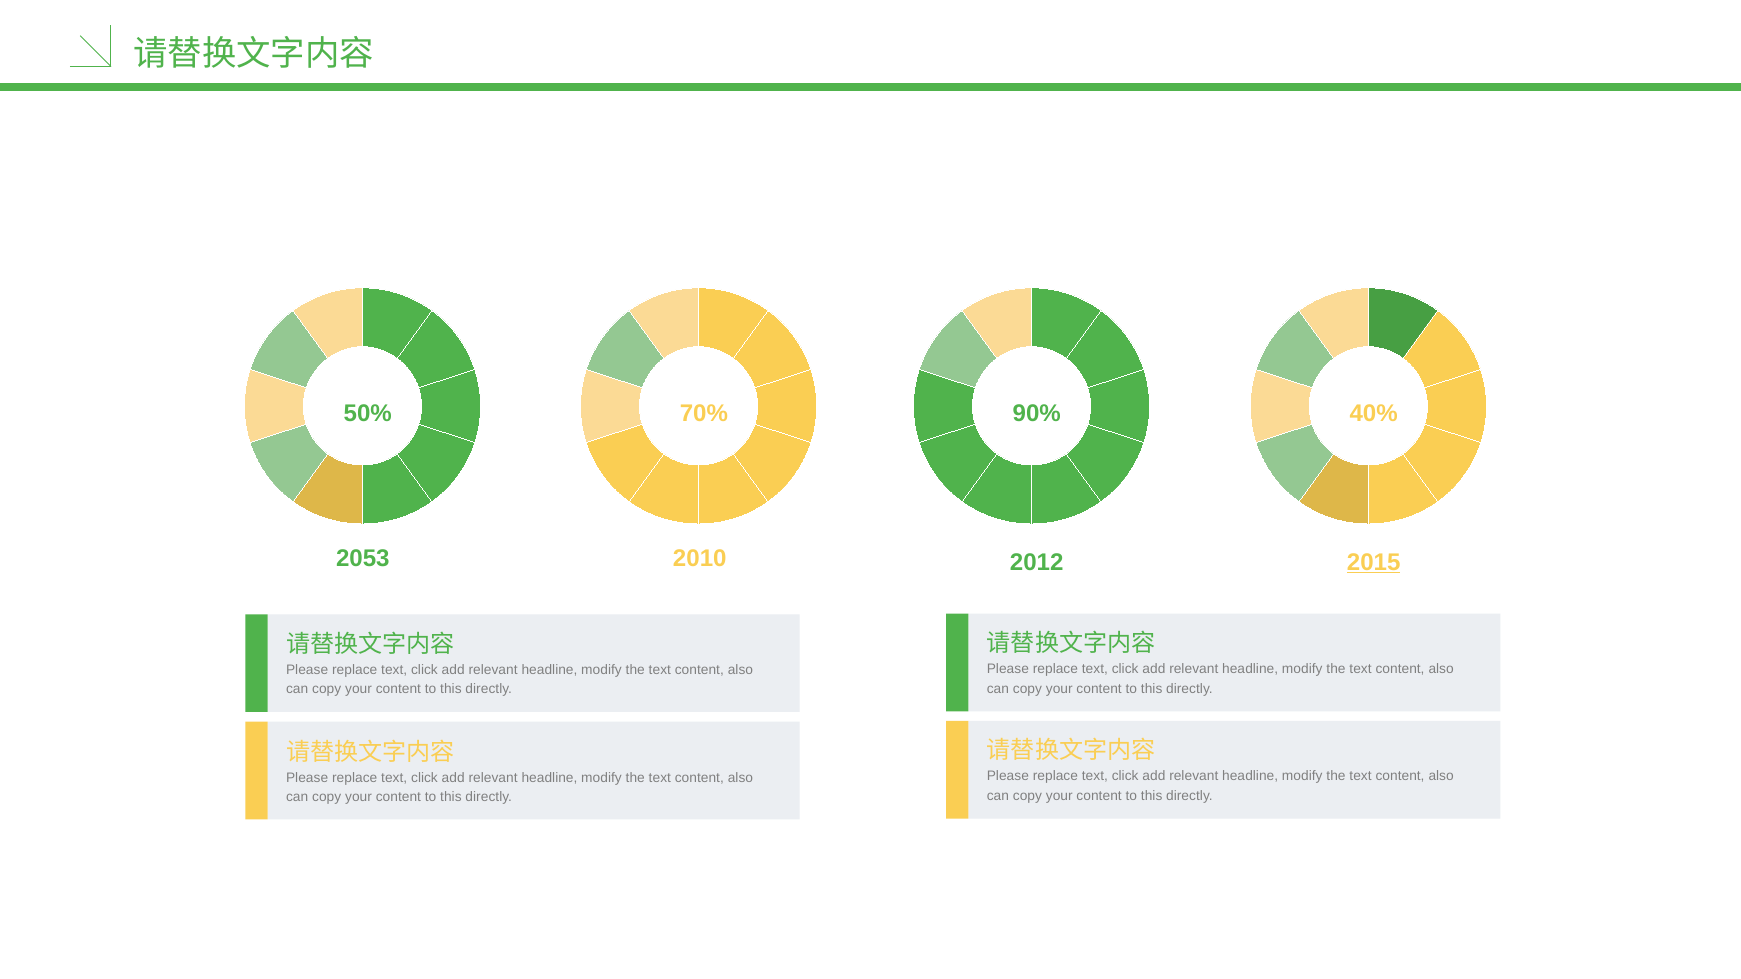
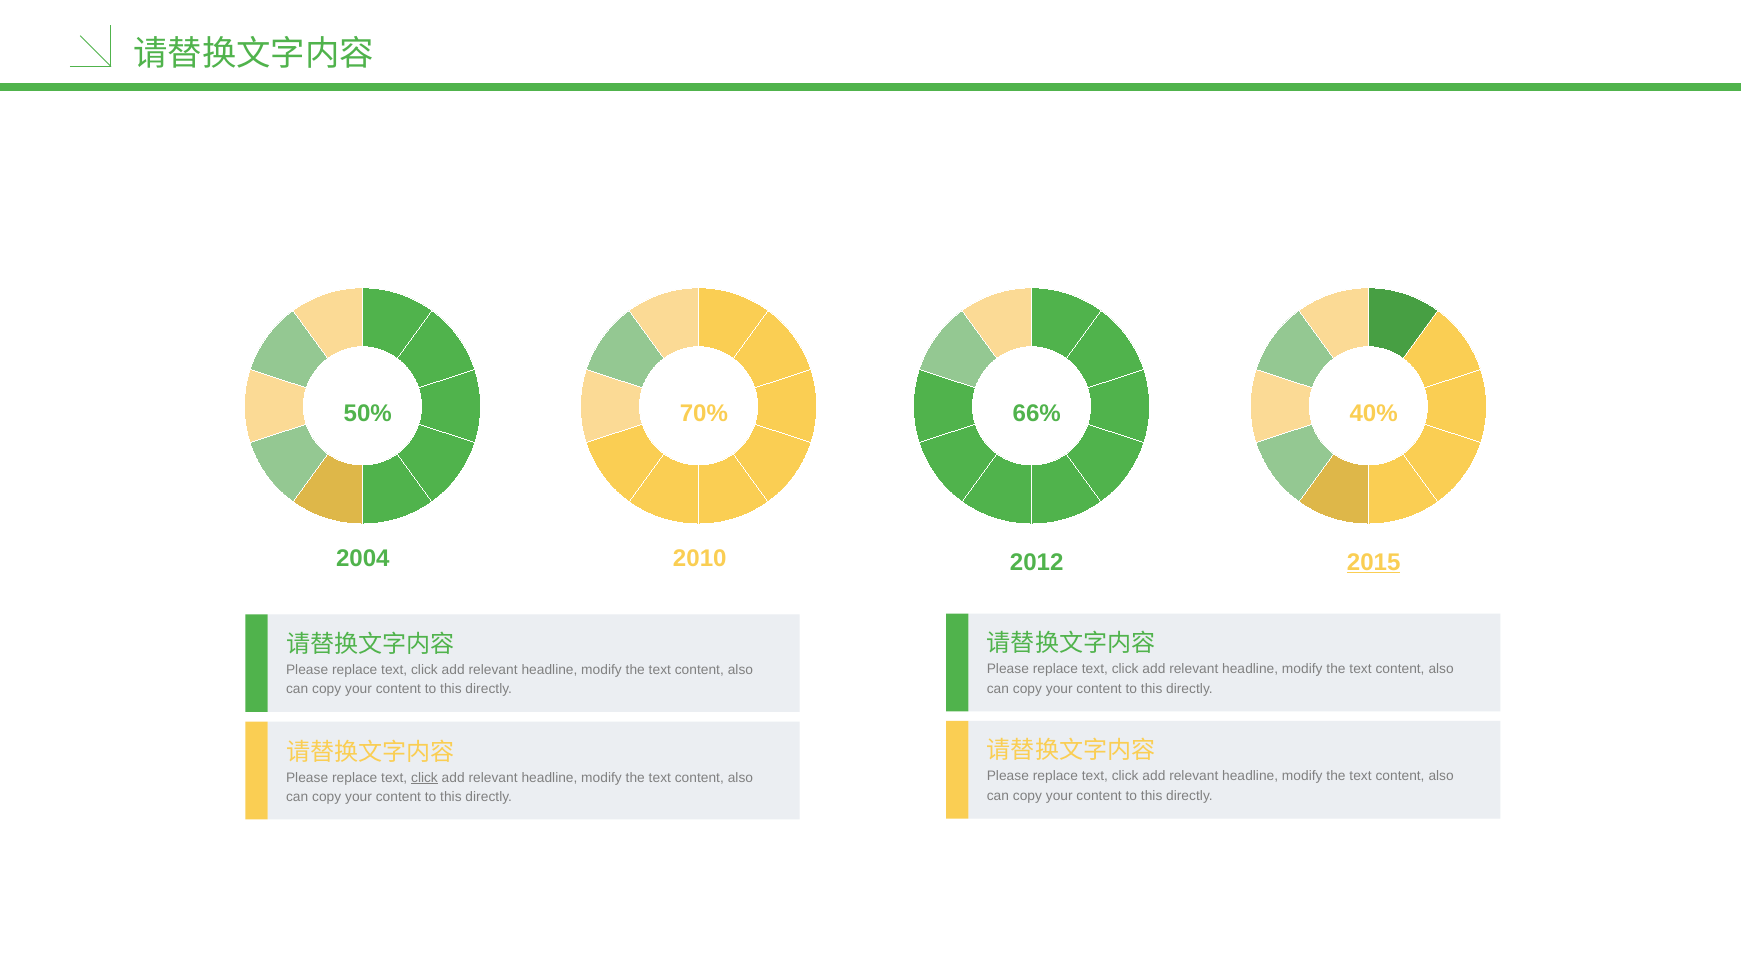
90%: 90% -> 66%
2053: 2053 -> 2004
click at (424, 778) underline: none -> present
